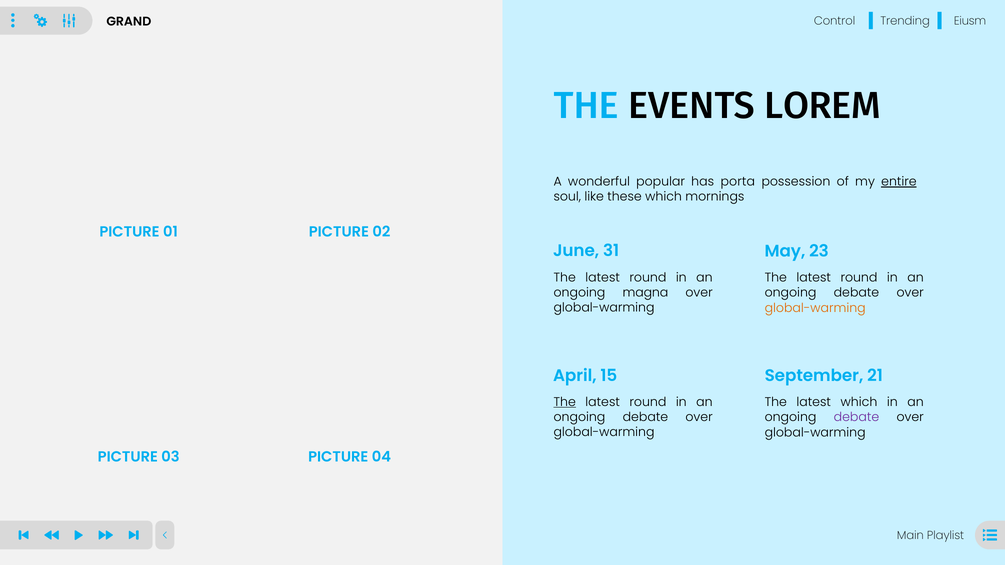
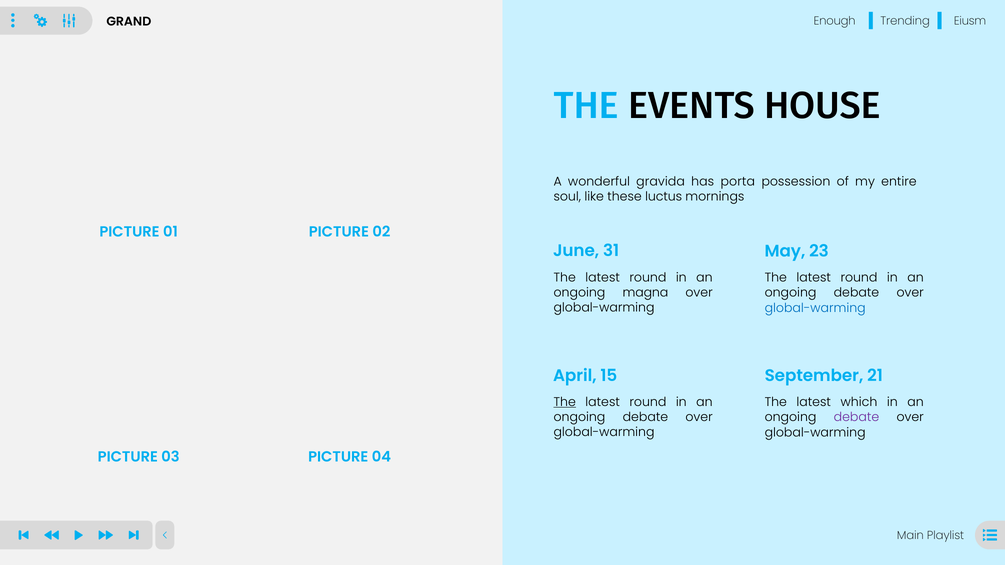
Control: Control -> Enough
LOREM: LOREM -> HOUSE
popular: popular -> gravida
entire underline: present -> none
these which: which -> luctus
global-warming at (815, 308) colour: orange -> blue
